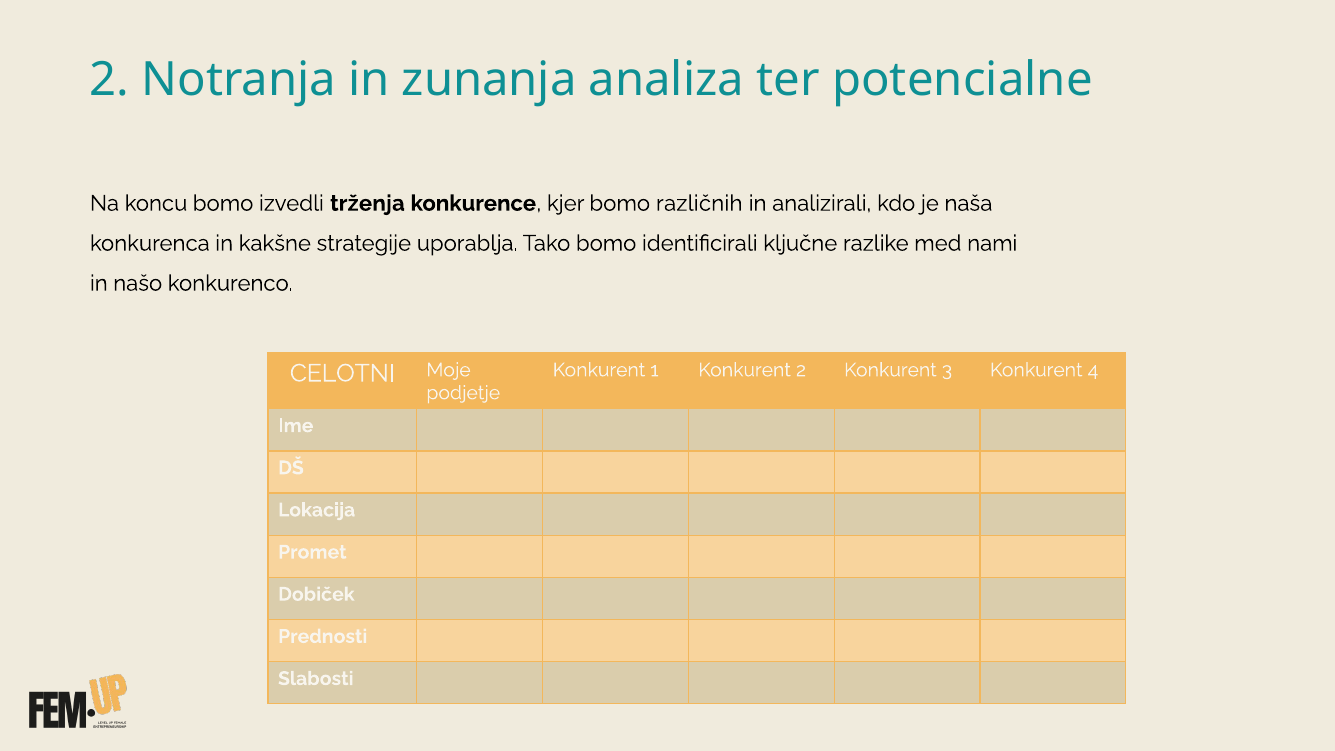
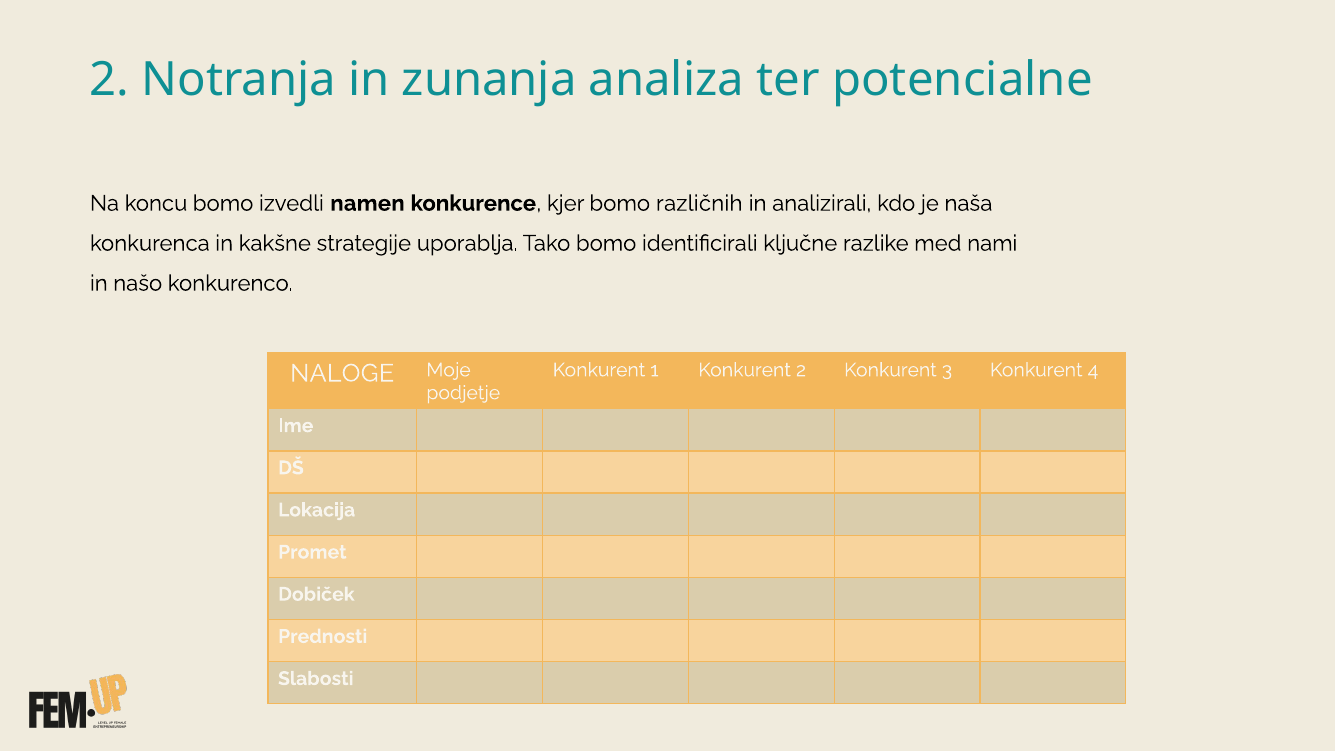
trženja: trženja -> namen
CELOTNI: CELOTNI -> NALOGE
